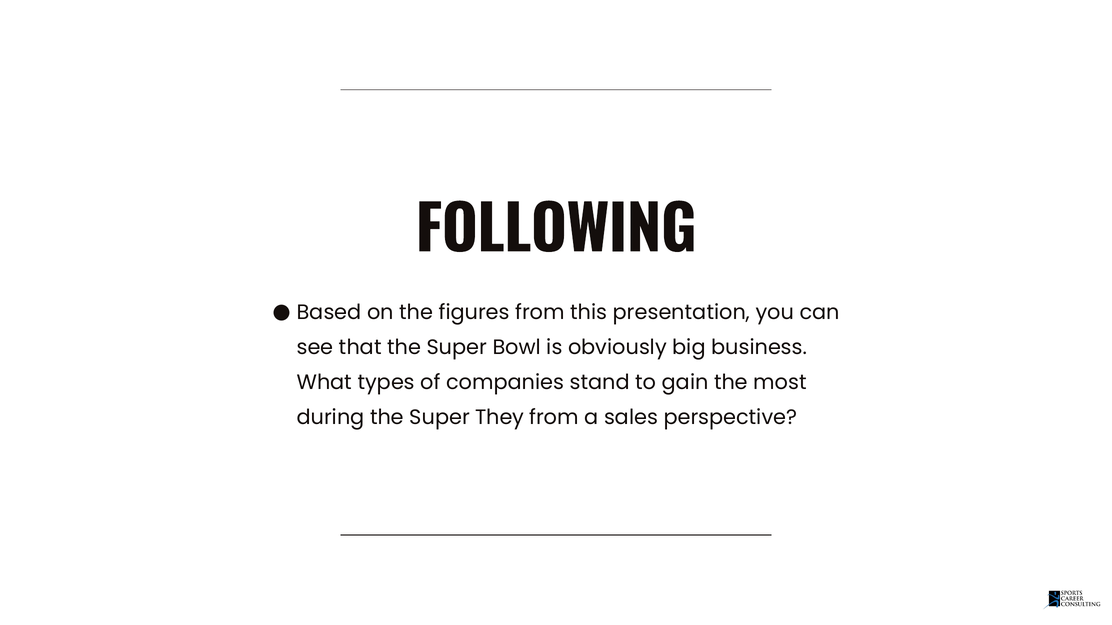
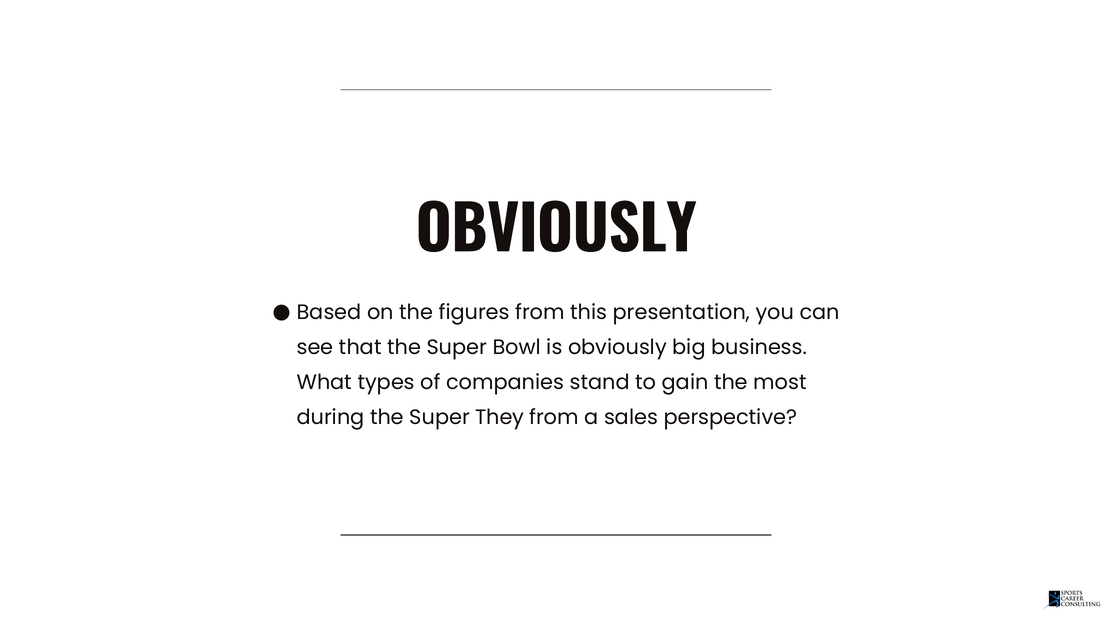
FOLLOWING at (556, 231): FOLLOWING -> OBVIOUSLY
